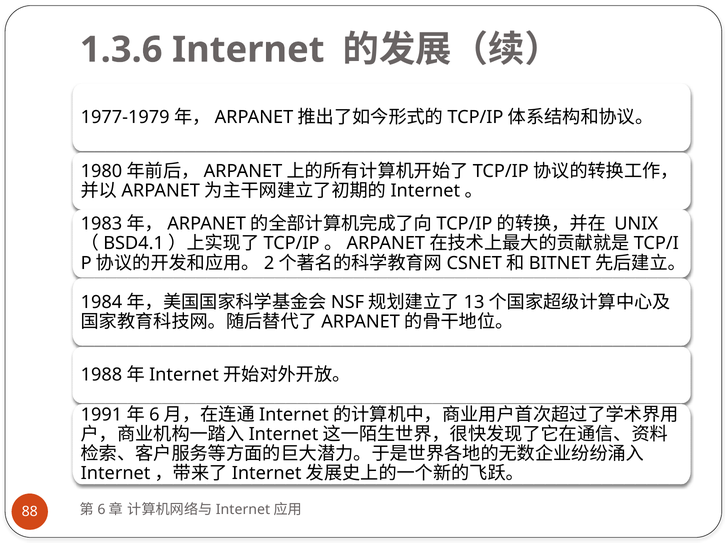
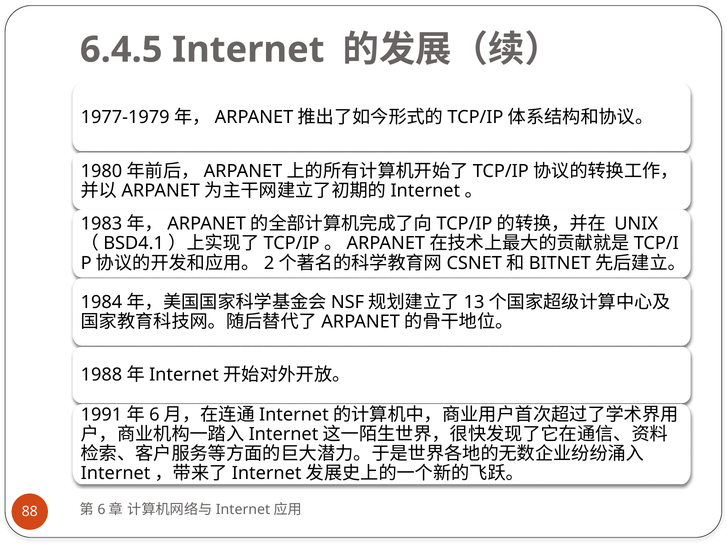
1.3.6: 1.3.6 -> 6.4.5
